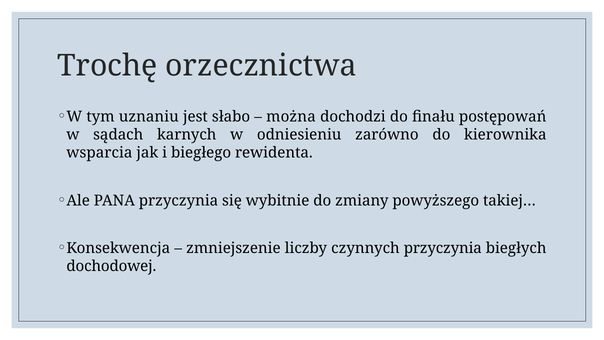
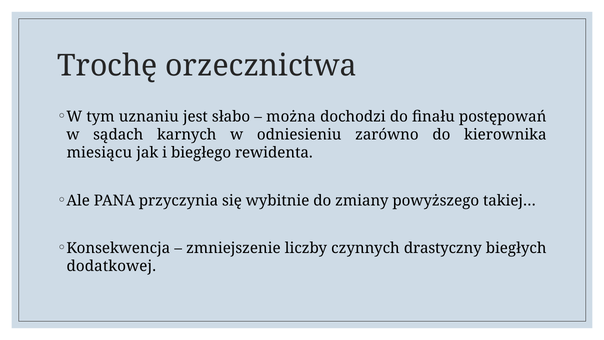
wsparcia: wsparcia -> miesiącu
czynnych przyczynia: przyczynia -> drastyczny
dochodowej: dochodowej -> dodatkowej
